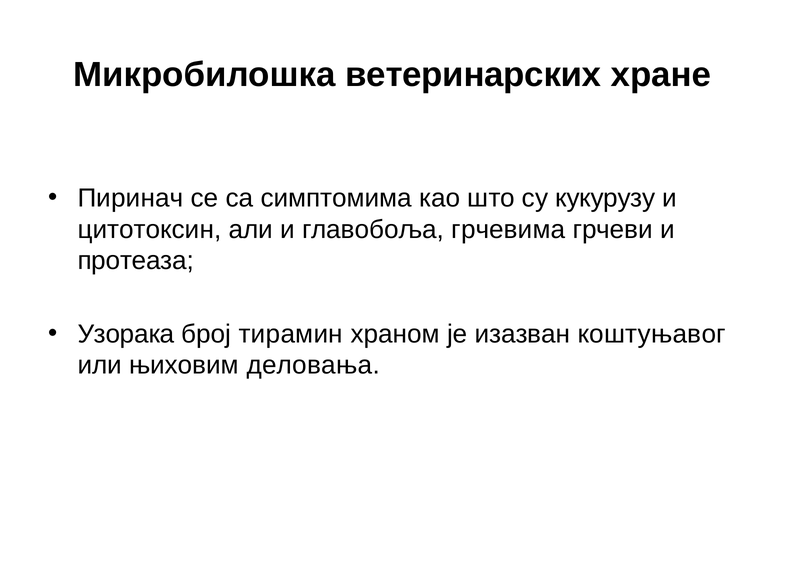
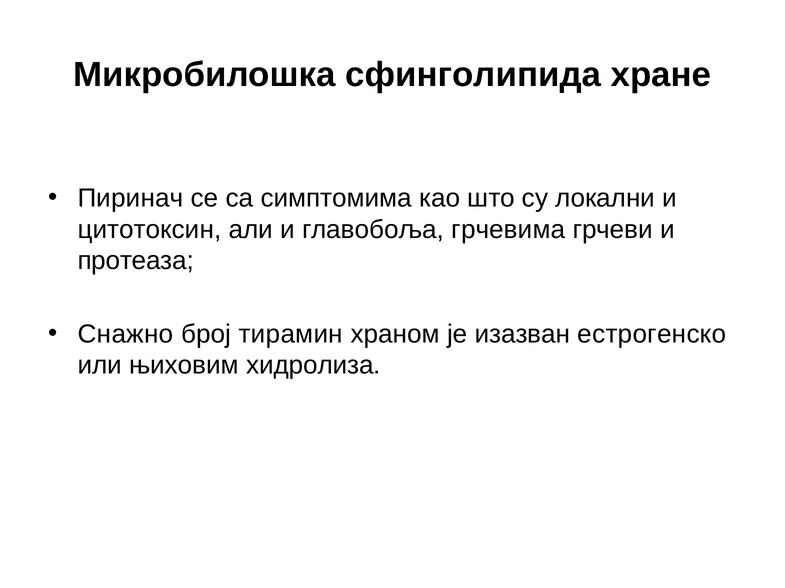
ветеринарских: ветеринарских -> сфинголипида
кукурузу: кукурузу -> локални
Узорака: Узорака -> Снажно
коштуњавог: коштуњавог -> естрогенско
деловања: деловања -> хидролиза
